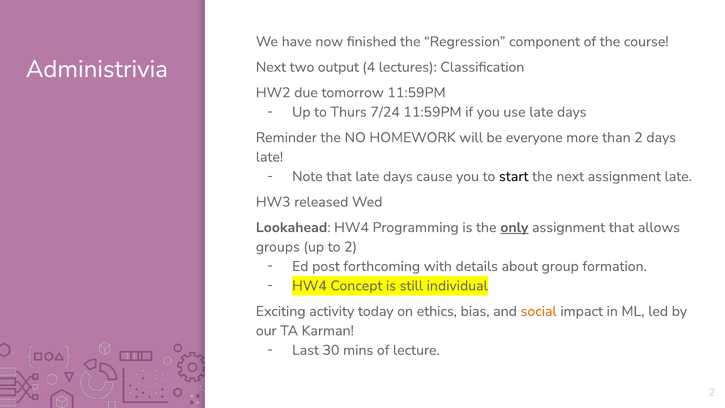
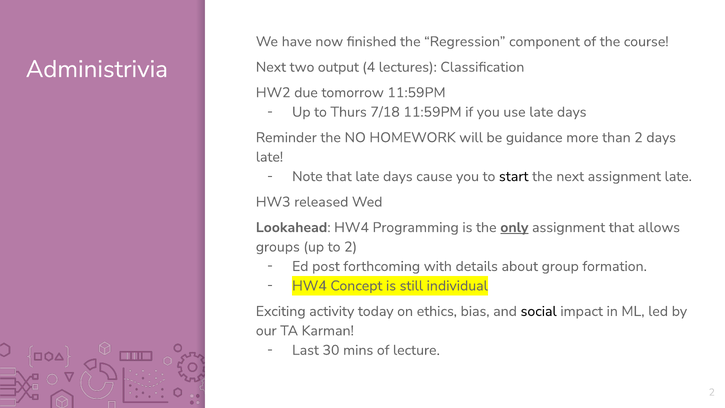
7/24: 7/24 -> 7/18
everyone: everyone -> guidance
social colour: orange -> black
